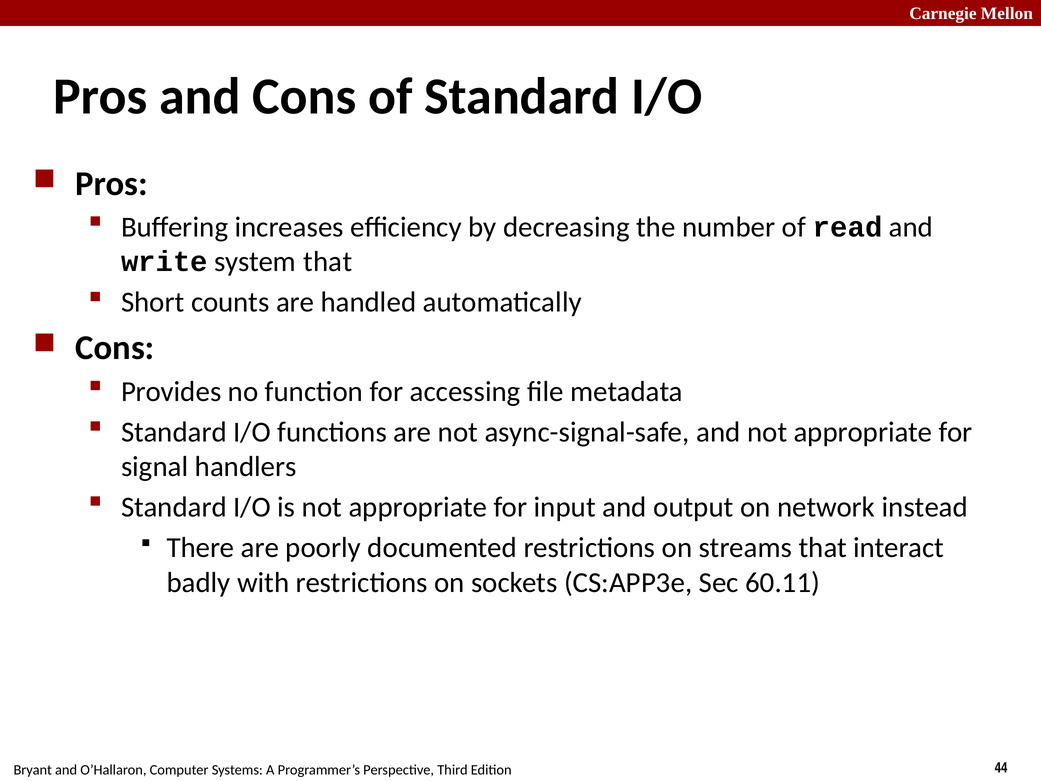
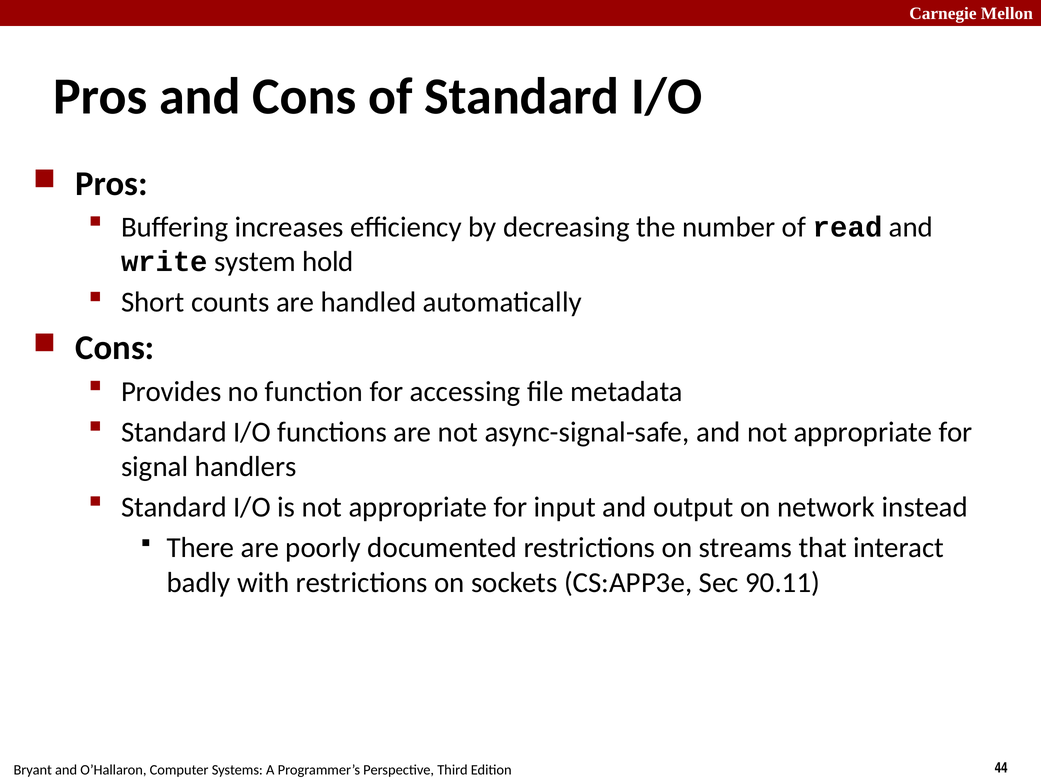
system that: that -> hold
60.11: 60.11 -> 90.11
